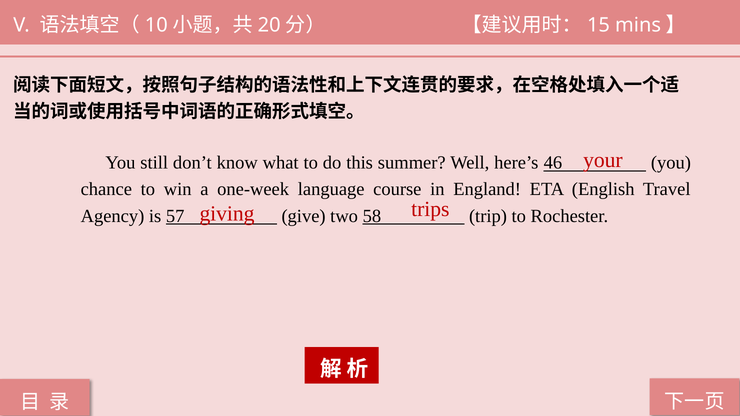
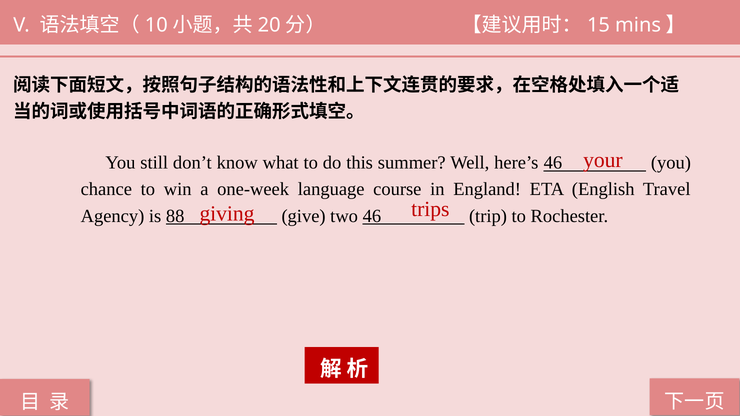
57: 57 -> 88
two 58: 58 -> 46
